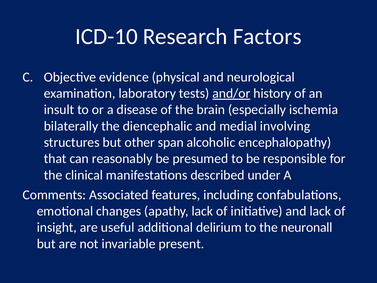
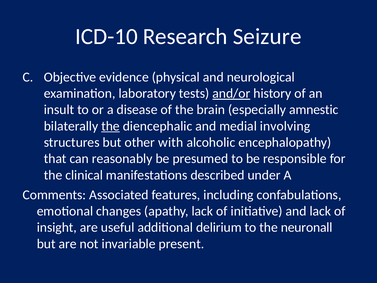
Factors: Factors -> Seizure
ischemia: ischemia -> amnestic
the at (110, 126) underline: none -> present
span: span -> with
